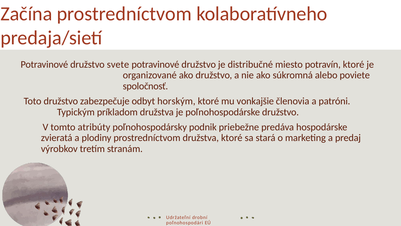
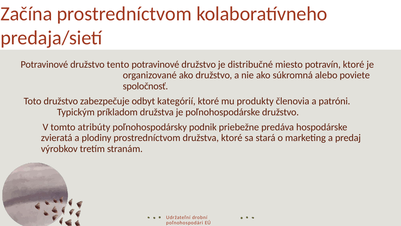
svete: svete -> tento
horským: horským -> kategórií
vonkajšie: vonkajšie -> produkty
